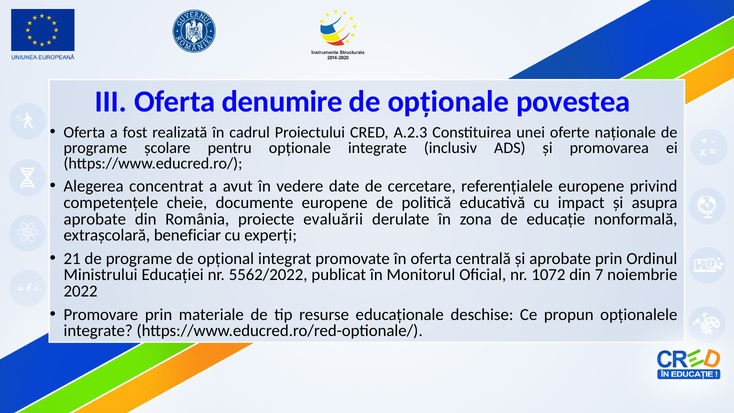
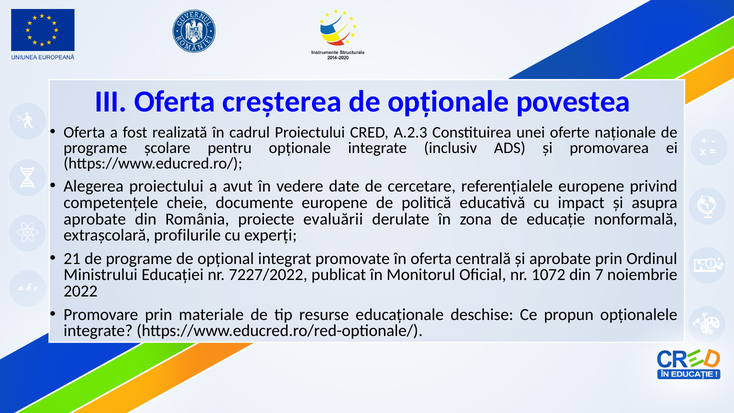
denumire: denumire -> creșterea
Alegerea concentrat: concentrat -> proiectului
beneficiar: beneficiar -> profilurile
5562/2022: 5562/2022 -> 7227/2022
